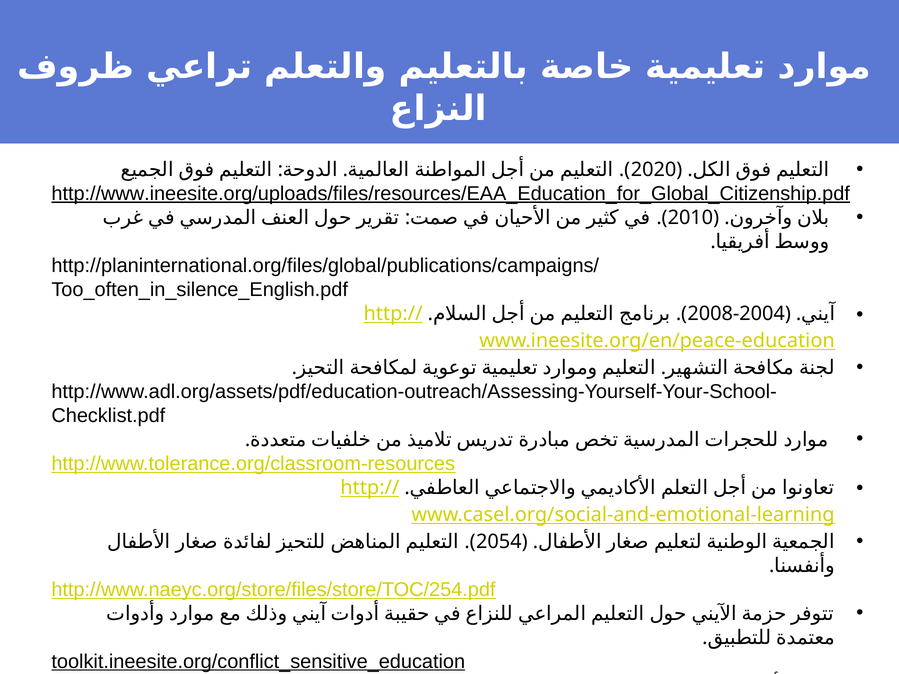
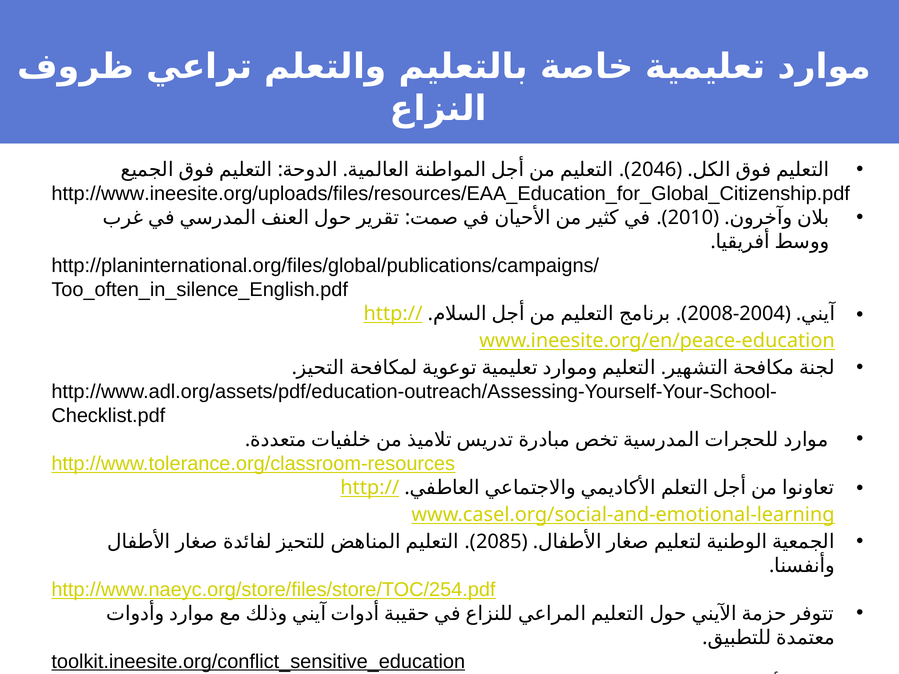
2020: 2020 -> 2046
http://www.ineesite.org/uploads/files/resources/EAA_Education_for_Global_Citizenship.pdf underline: present -> none
2054: 2054 -> 2085
